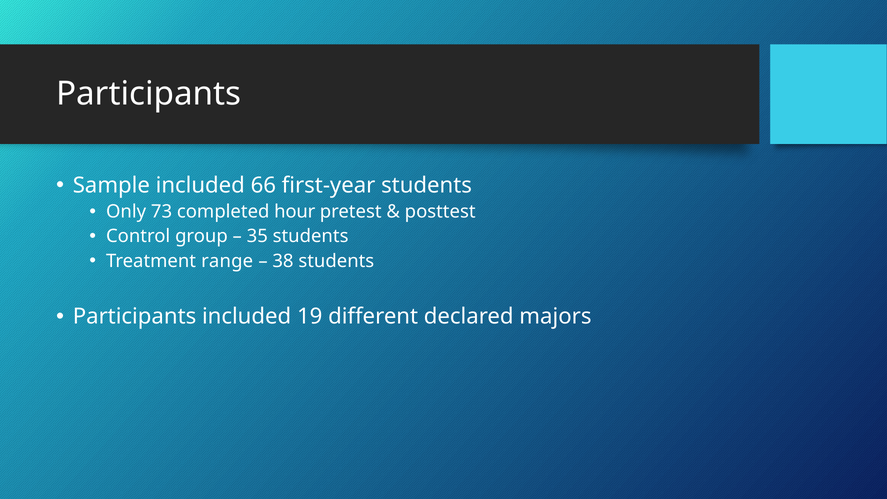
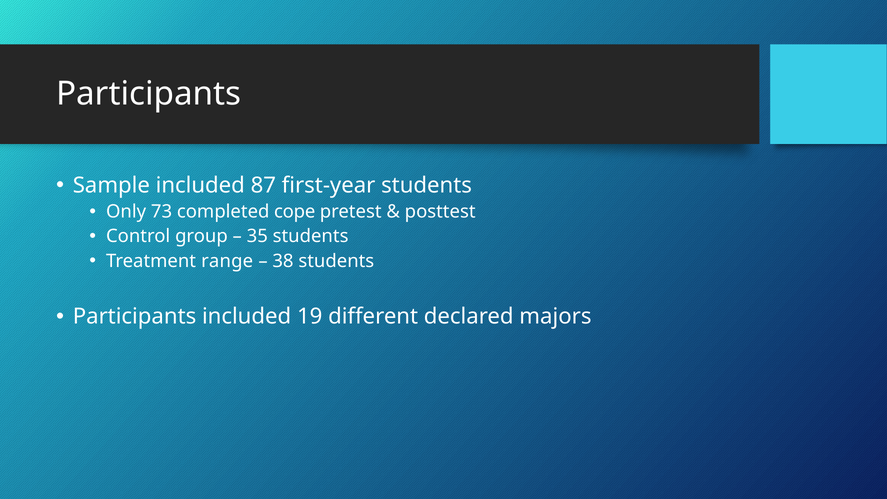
66: 66 -> 87
hour: hour -> cope
